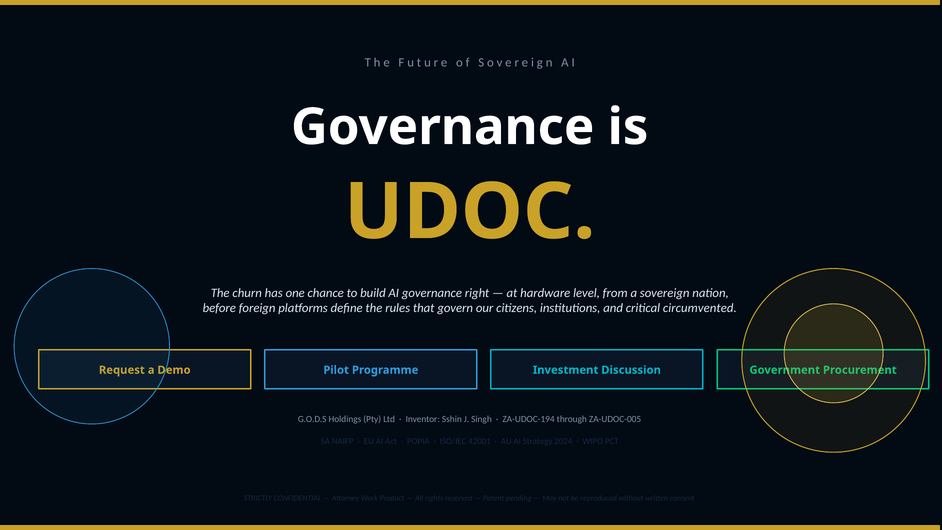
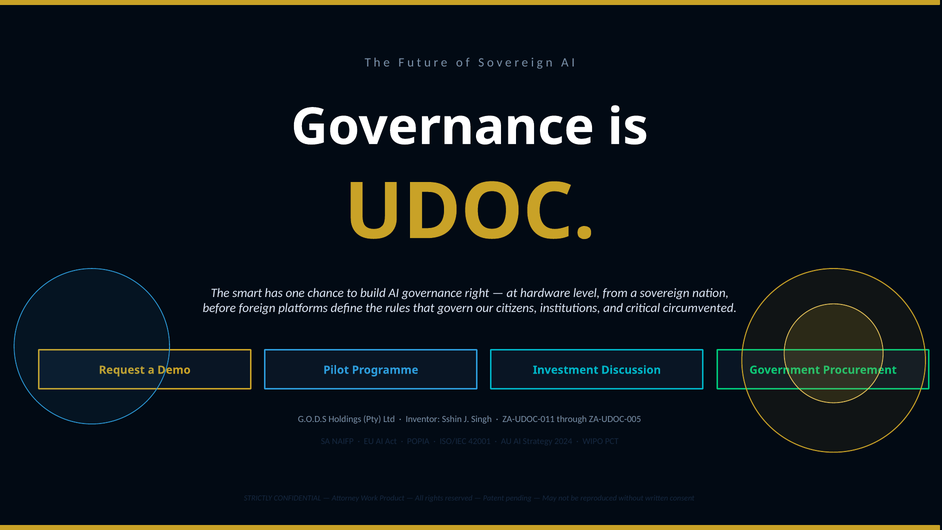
churn: churn -> smart
ZA-UDOC-194: ZA-UDOC-194 -> ZA-UDOC-011
